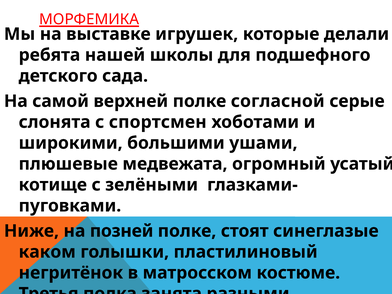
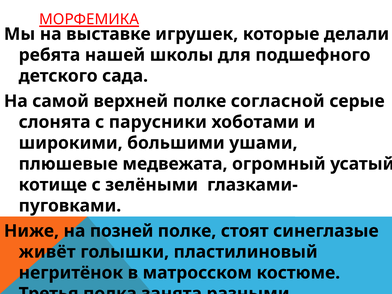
с спортсмен: спортсмен -> парусники
каком: каком -> живёт
